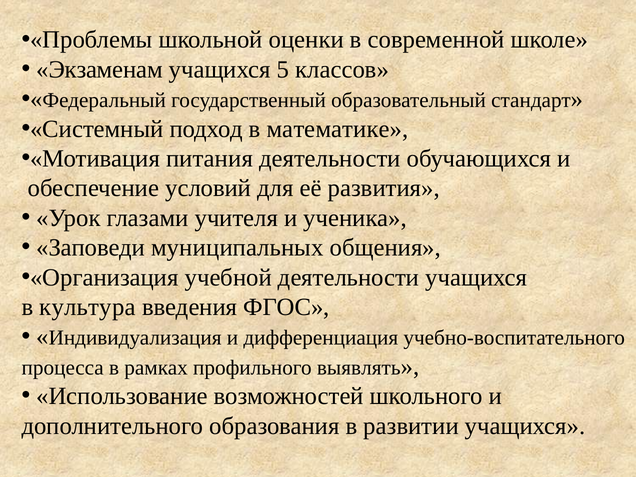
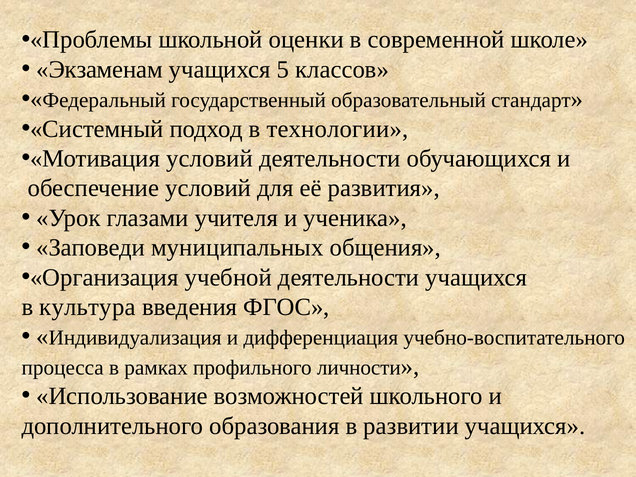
математике: математике -> технологии
питания at (209, 159): питания -> условий
выявлять: выявлять -> личности
